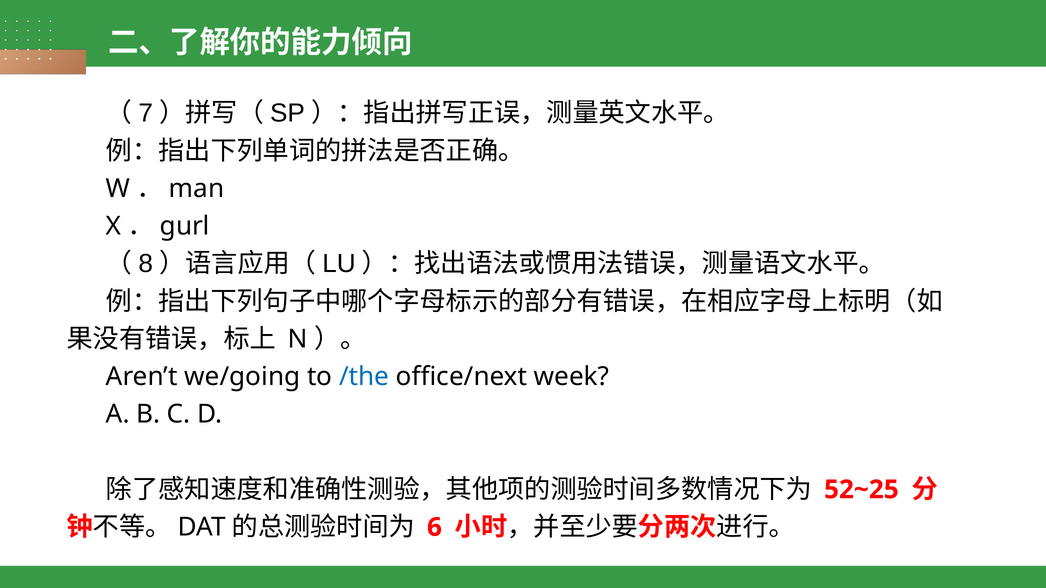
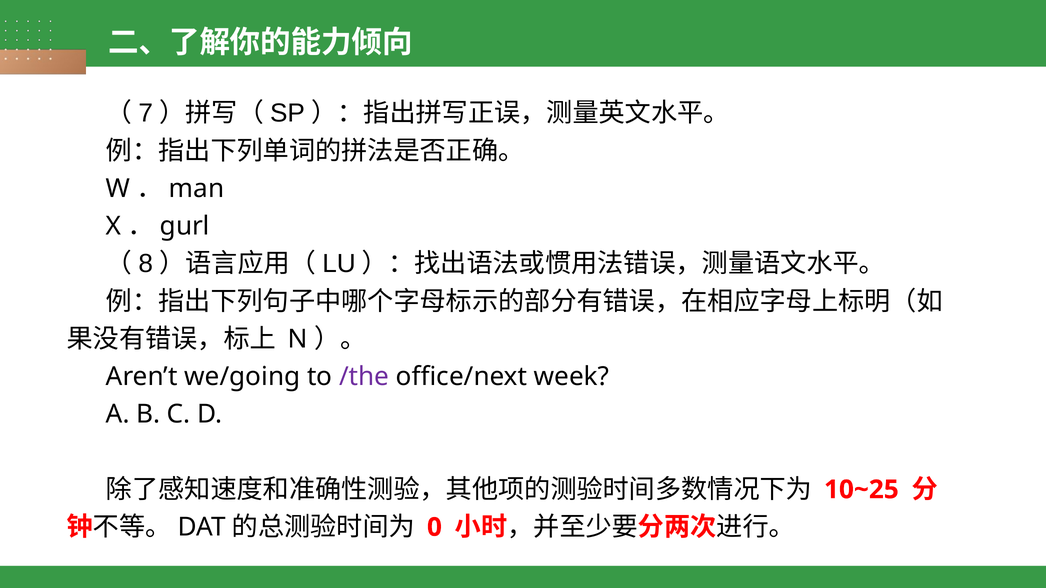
/the colour: blue -> purple
52~25: 52~25 -> 10~25
6: 6 -> 0
